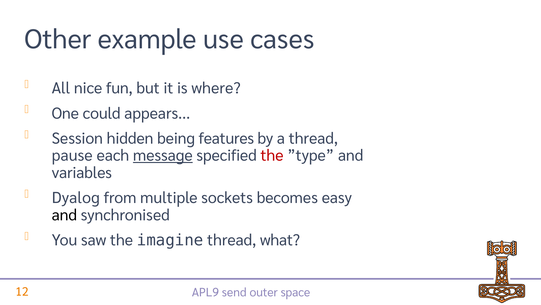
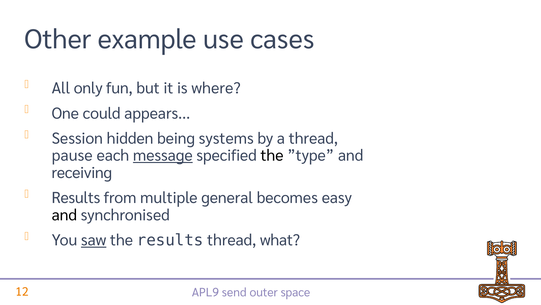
nice: nice -> only
features: features -> systems
the at (272, 155) colour: red -> black
variables: variables -> receiving
Dyalog at (76, 198): Dyalog -> Results
sockets: sockets -> general
saw underline: none -> present
the imagine: imagine -> results
